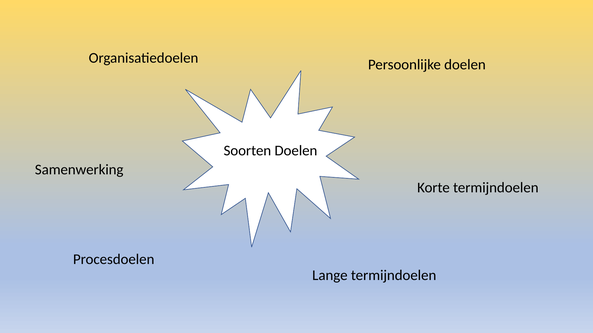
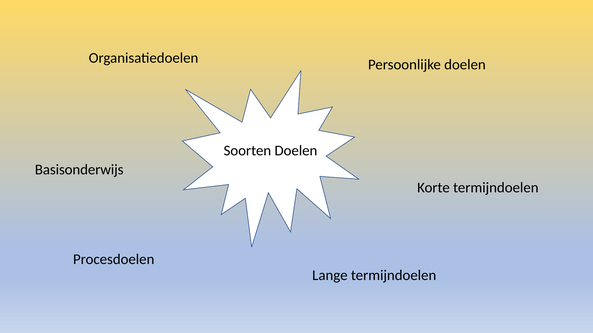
Samenwerking: Samenwerking -> Basisonderwijs
